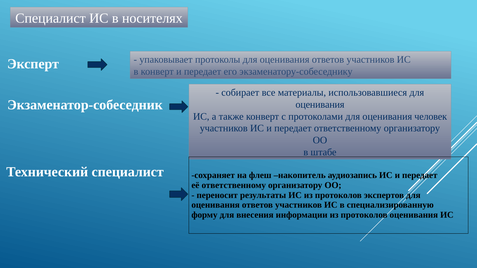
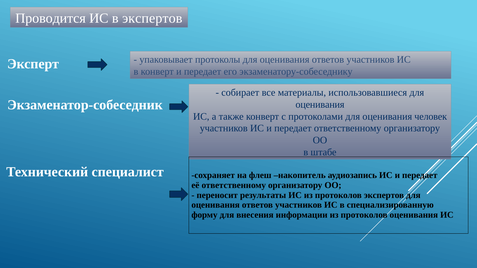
Специалист at (51, 18): Специалист -> Проводится
в носителях: носителях -> экспертов
